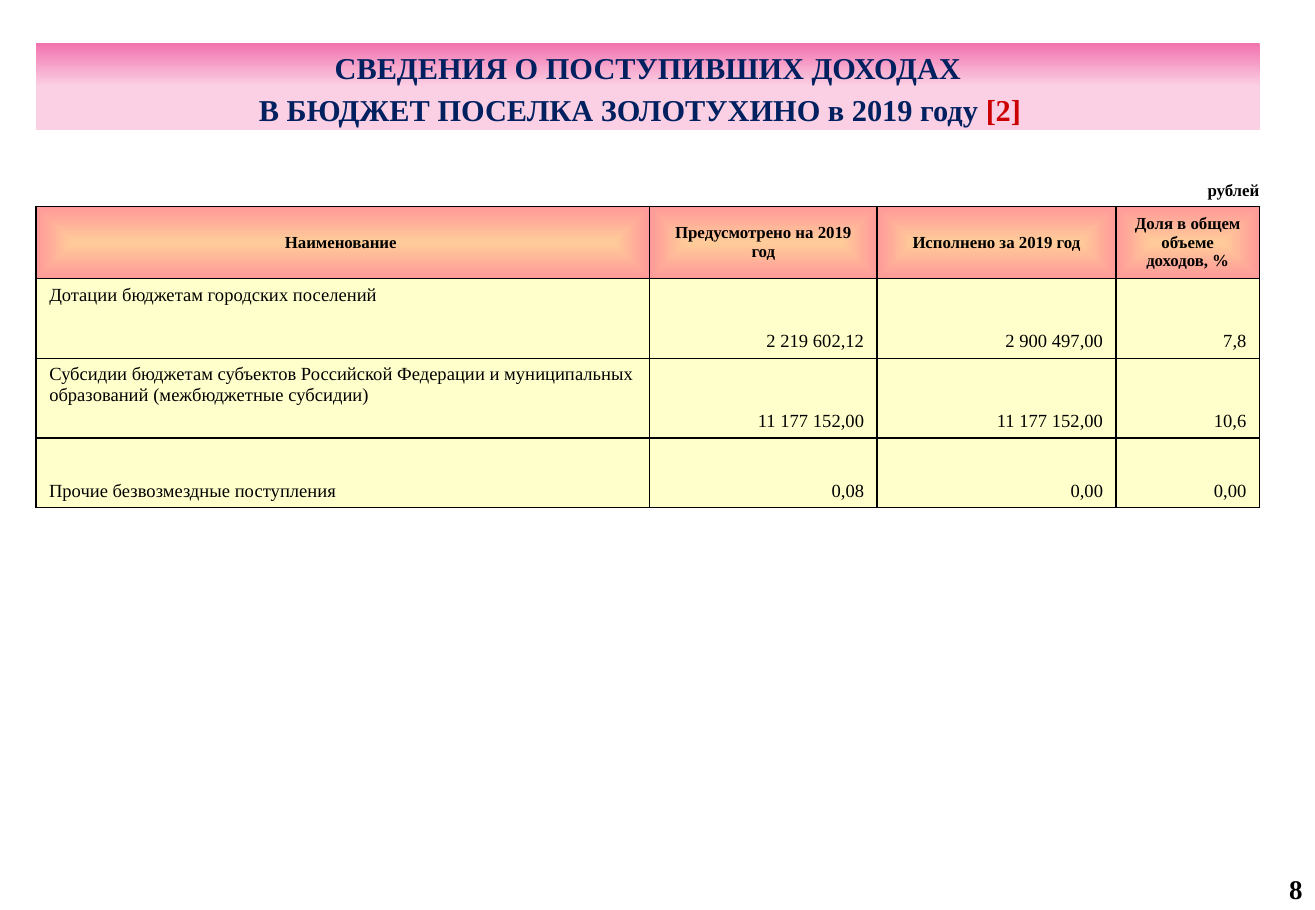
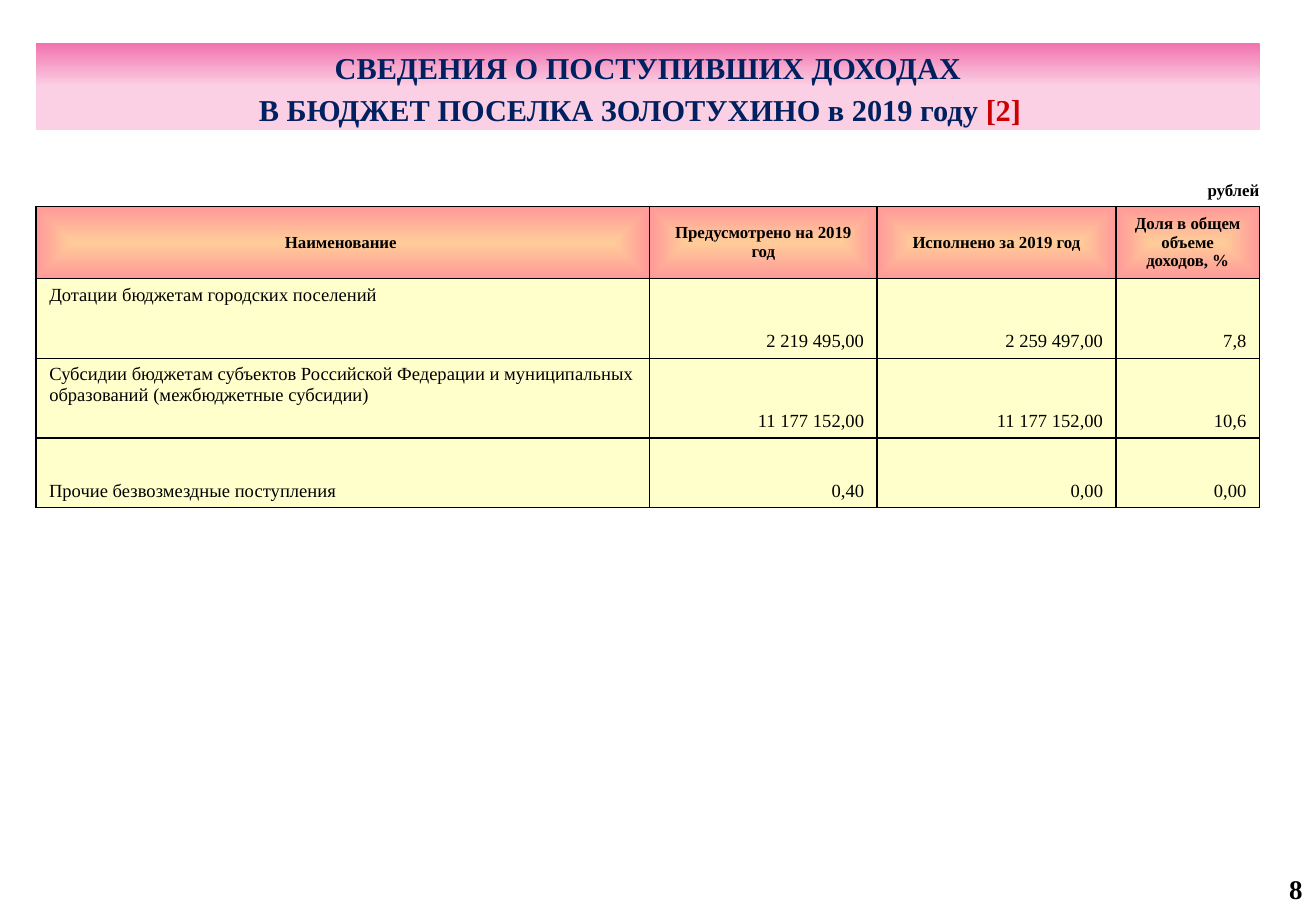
602,12: 602,12 -> 495,00
900: 900 -> 259
0,08: 0,08 -> 0,40
